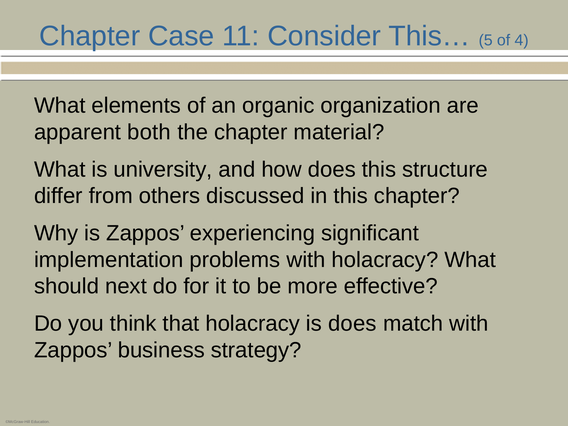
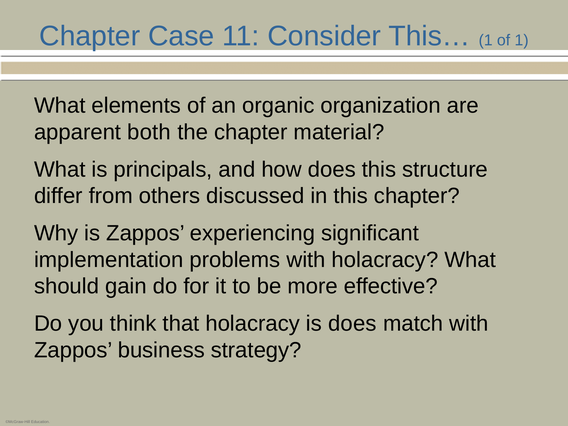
This… 5: 5 -> 1
of 4: 4 -> 1
university: university -> principals
next: next -> gain
